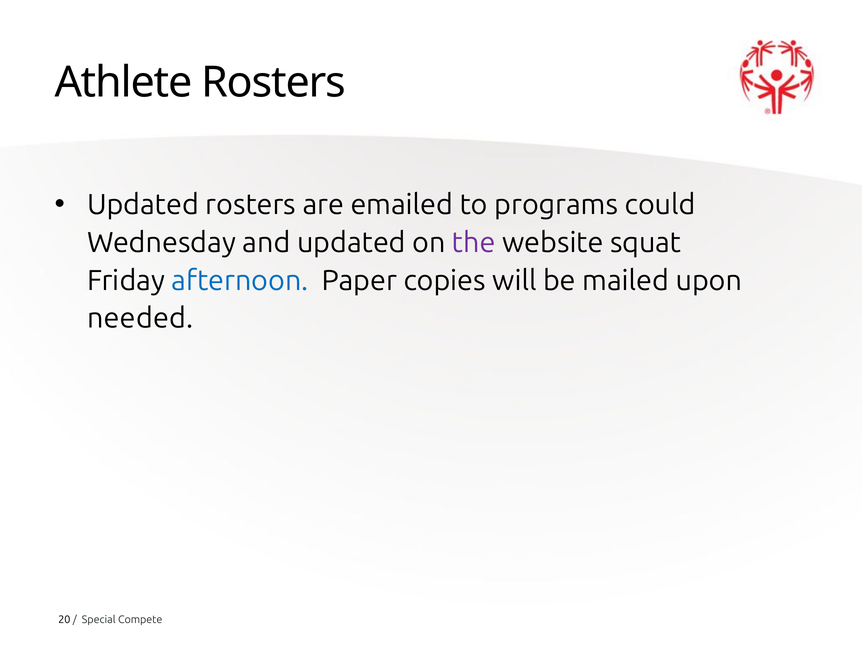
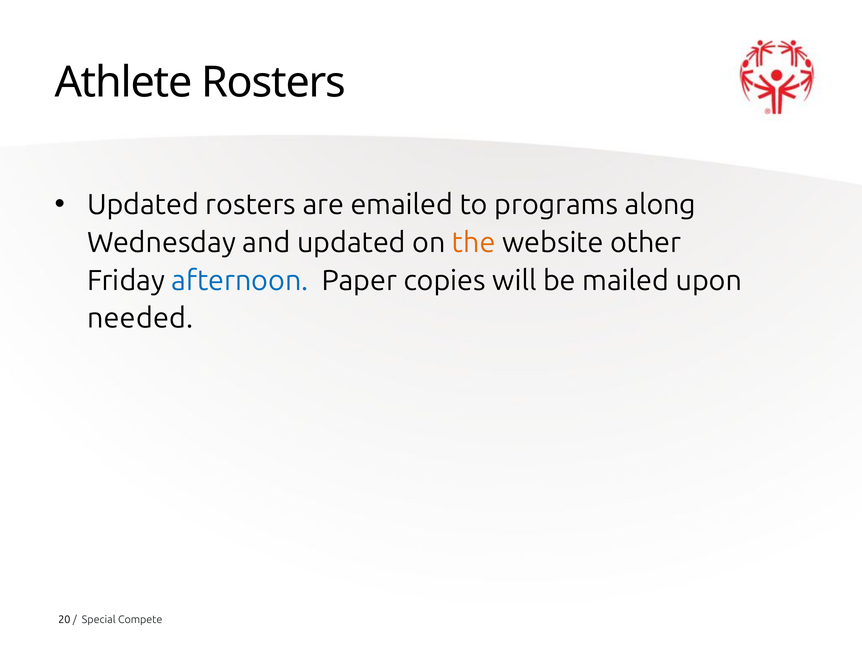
could: could -> along
the colour: purple -> orange
squat: squat -> other
